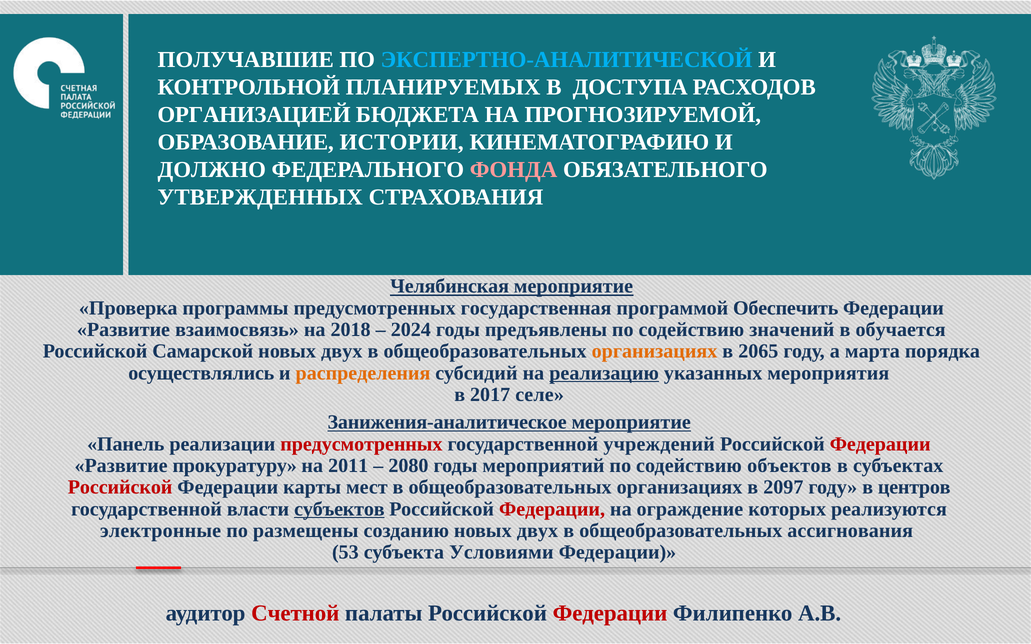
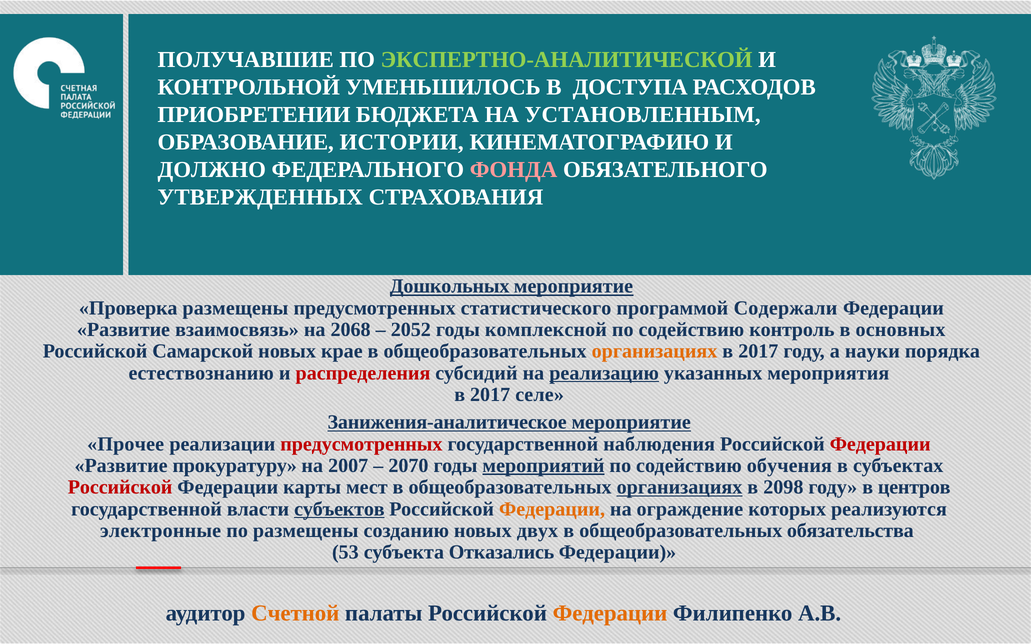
ЭКСПЕРТНО-АНАЛИТИЧЕСКОЙ colour: light blue -> light green
ПЛАНИРУЕМЫХ: ПЛАНИРУЕМЫХ -> УМЕНЬШИЛОСЬ
ОРГАНИЗАЦИЕЙ: ОРГАНИЗАЦИЕЙ -> ПРИОБРЕТЕНИИ
ПРОГНОЗИРУЕМОЙ: ПРОГНОЗИРУЕМОЙ -> УСТАНОВЛЕННЫМ
Челябинская: Челябинская -> Дошкольных
Проверка программы: программы -> размещены
государственная: государственная -> статистического
Обеспечить: Обеспечить -> Содержали
2018: 2018 -> 2068
2024: 2024 -> 2052
предъявлены: предъявлены -> комплексной
значений: значений -> контроль
обучается: обучается -> основных
двух at (342, 352): двух -> крае
2065 at (758, 352): 2065 -> 2017
марта: марта -> науки
осуществлялись: осуществлялись -> естествознанию
распределения colour: orange -> red
Панель: Панель -> Прочее
учреждений: учреждений -> наблюдения
2011: 2011 -> 2007
2080: 2080 -> 2070
мероприятий underline: none -> present
объектов: объектов -> обучения
организациях at (680, 488) underline: none -> present
2097: 2097 -> 2098
Федерации at (552, 509) colour: red -> orange
ассигнования: ассигнования -> обязательства
Условиями: Условиями -> Отказались
Счетной colour: red -> orange
Федерации at (610, 613) colour: red -> orange
